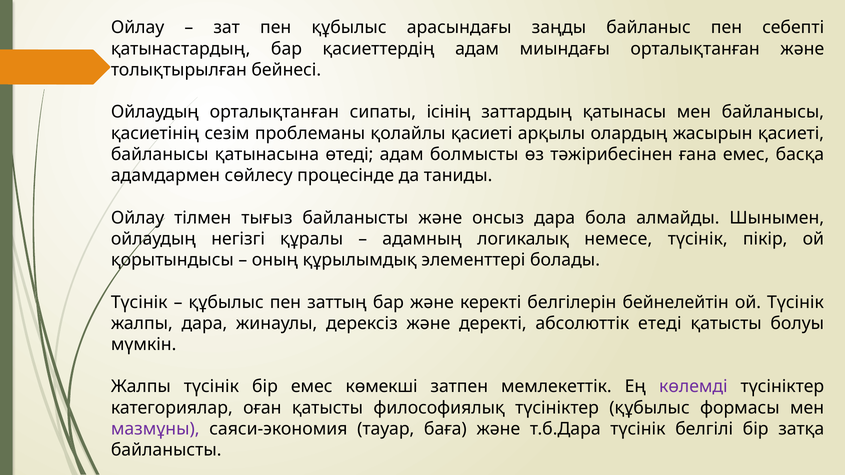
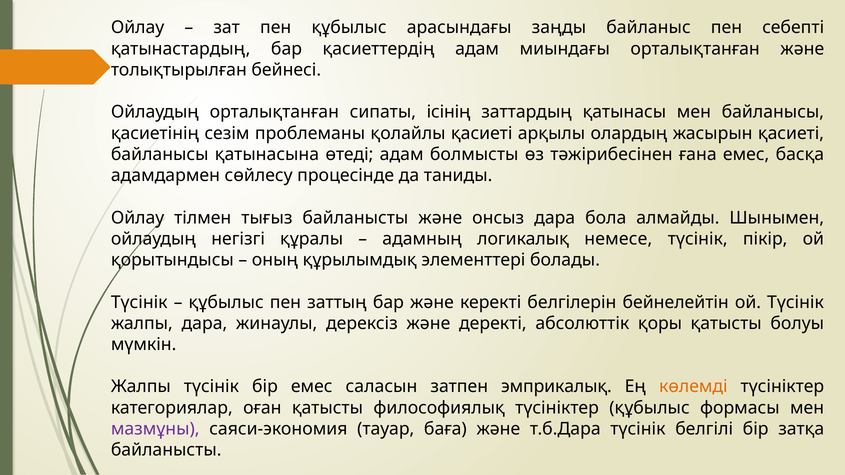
етеді: етеді -> қоры
көмекші: көмекші -> саласын
мемлекеттік: мемлекеттік -> эмприкалық
көлемді colour: purple -> orange
